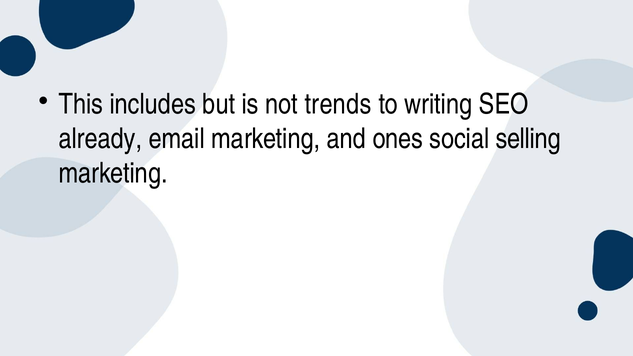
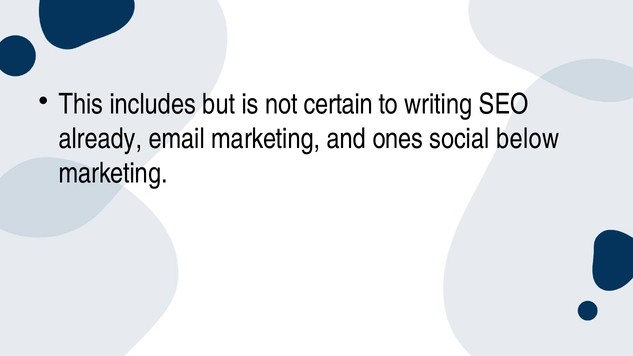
trends: trends -> certain
selling: selling -> below
